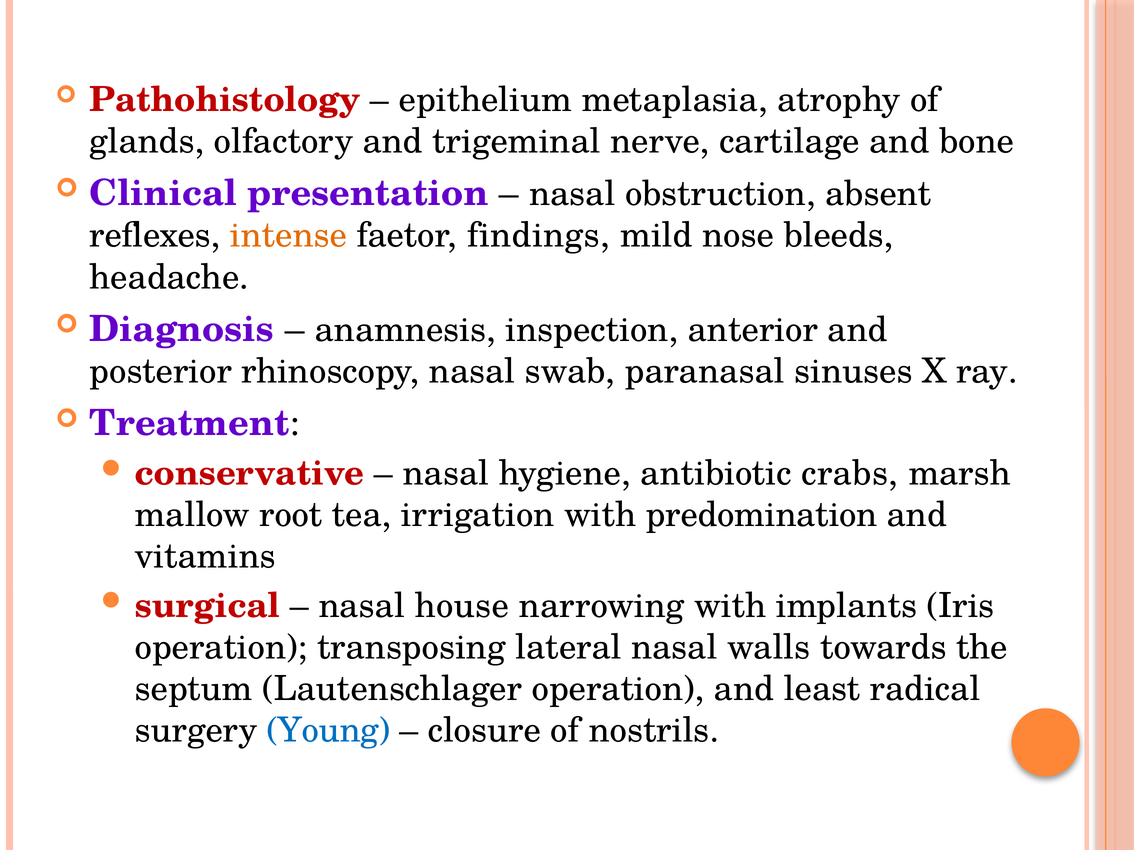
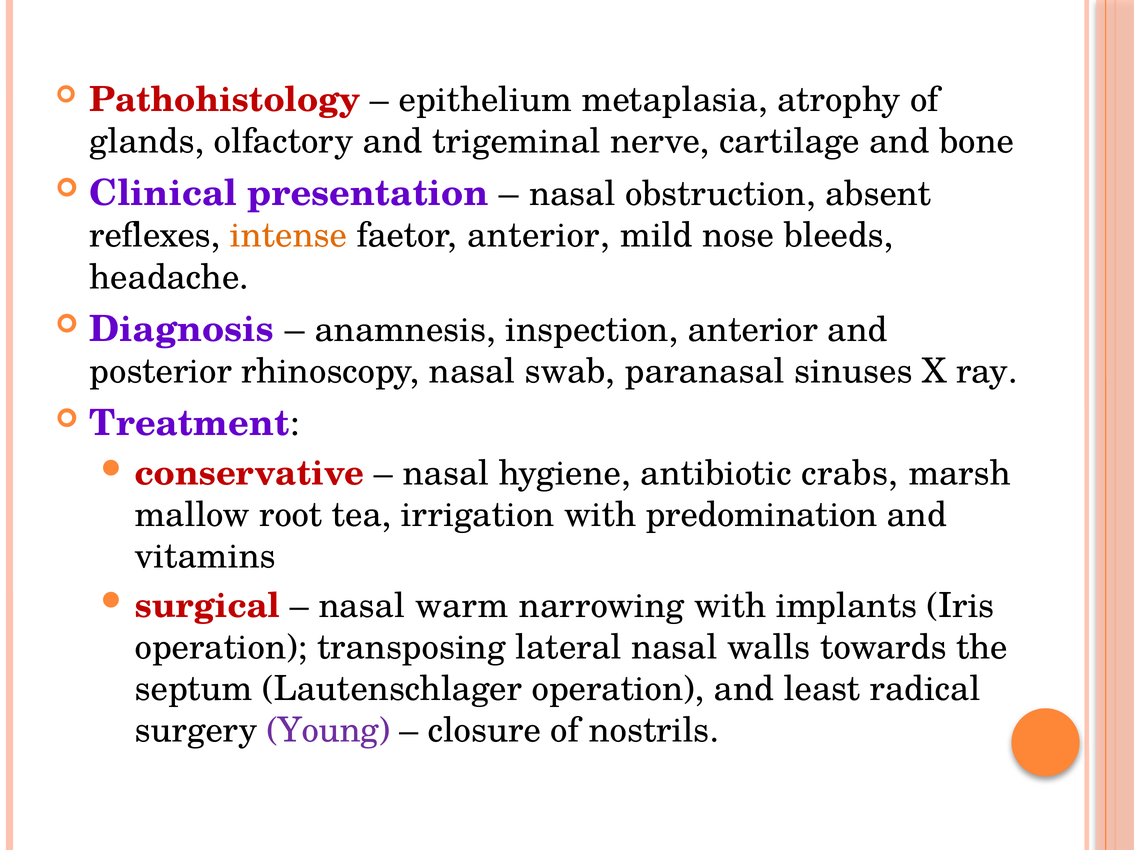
faetor findings: findings -> anterior
house: house -> warm
Young colour: blue -> purple
